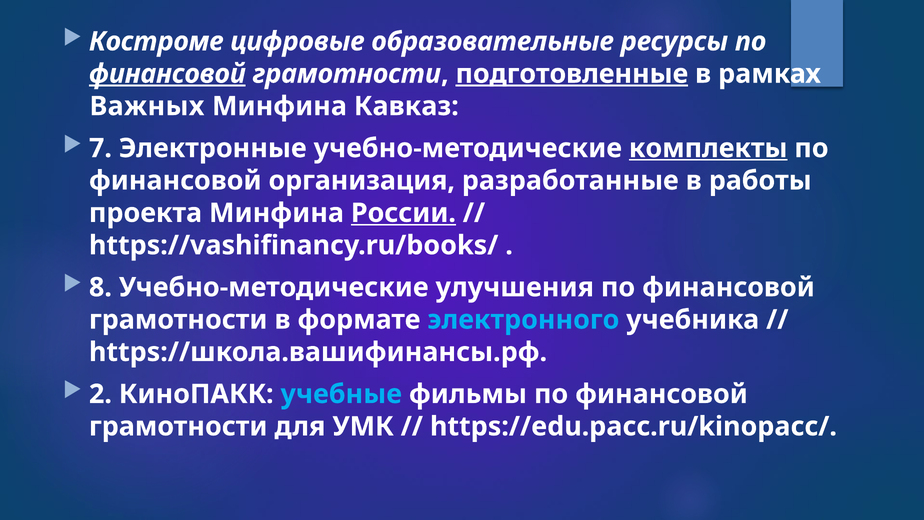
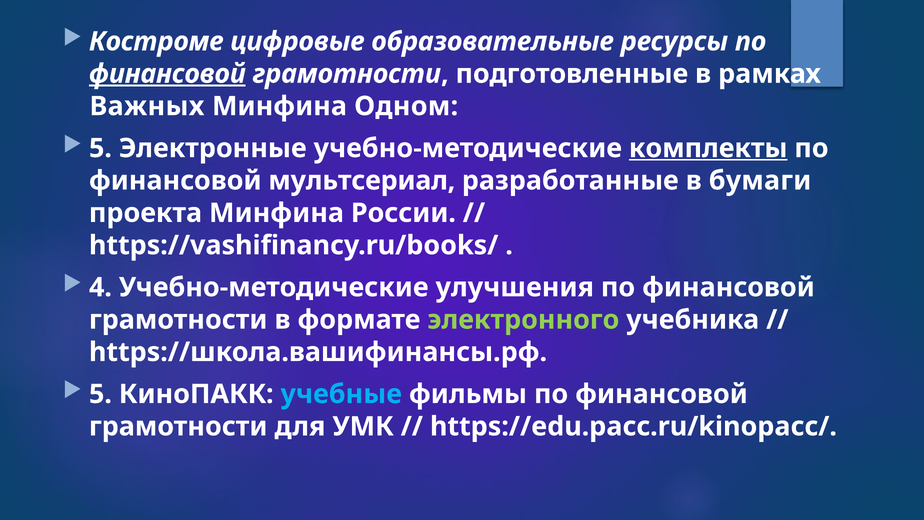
подготовленные underline: present -> none
Кавказ: Кавказ -> Одном
7 at (100, 148): 7 -> 5
организация: организация -> мультсериал
работы: работы -> бумаги
России underline: present -> none
8: 8 -> 4
электронного colour: light blue -> light green
2 at (100, 394): 2 -> 5
